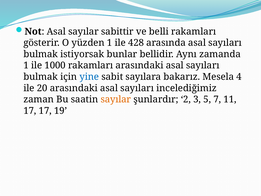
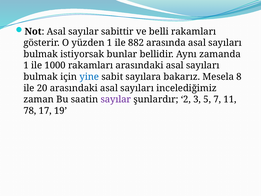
428: 428 -> 882
4: 4 -> 8
sayılar at (116, 99) colour: orange -> purple
17 at (30, 111): 17 -> 78
